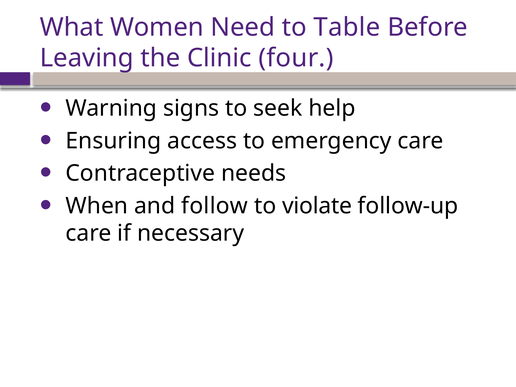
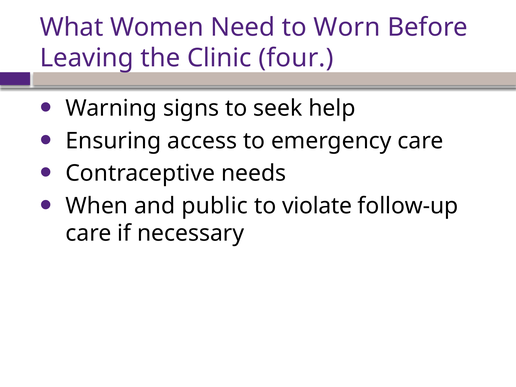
Table: Table -> Worn
follow: follow -> public
